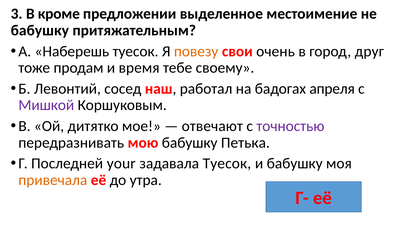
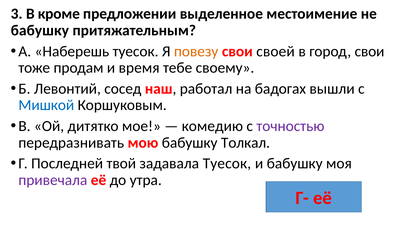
очень: очень -> своей
город друг: друг -> свои
апреля: апреля -> вышли
Мишкой colour: purple -> blue
отвечают: отвечают -> комедию
Петька: Петька -> Толкал
your: your -> твой
привечала colour: orange -> purple
